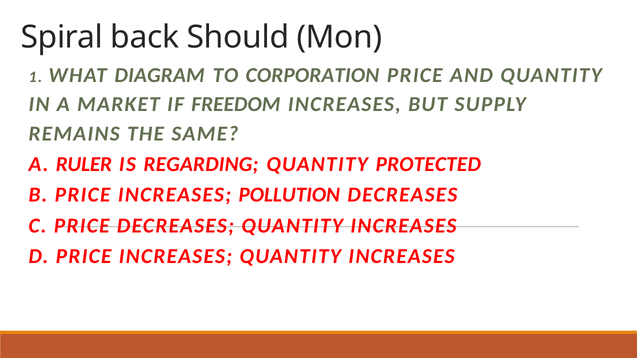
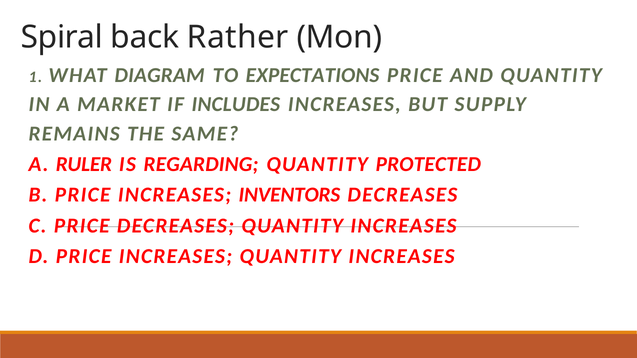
Should: Should -> Rather
CORPORATION: CORPORATION -> EXPECTATIONS
FREEDOM: FREEDOM -> INCLUDES
POLLUTION: POLLUTION -> INVENTORS
